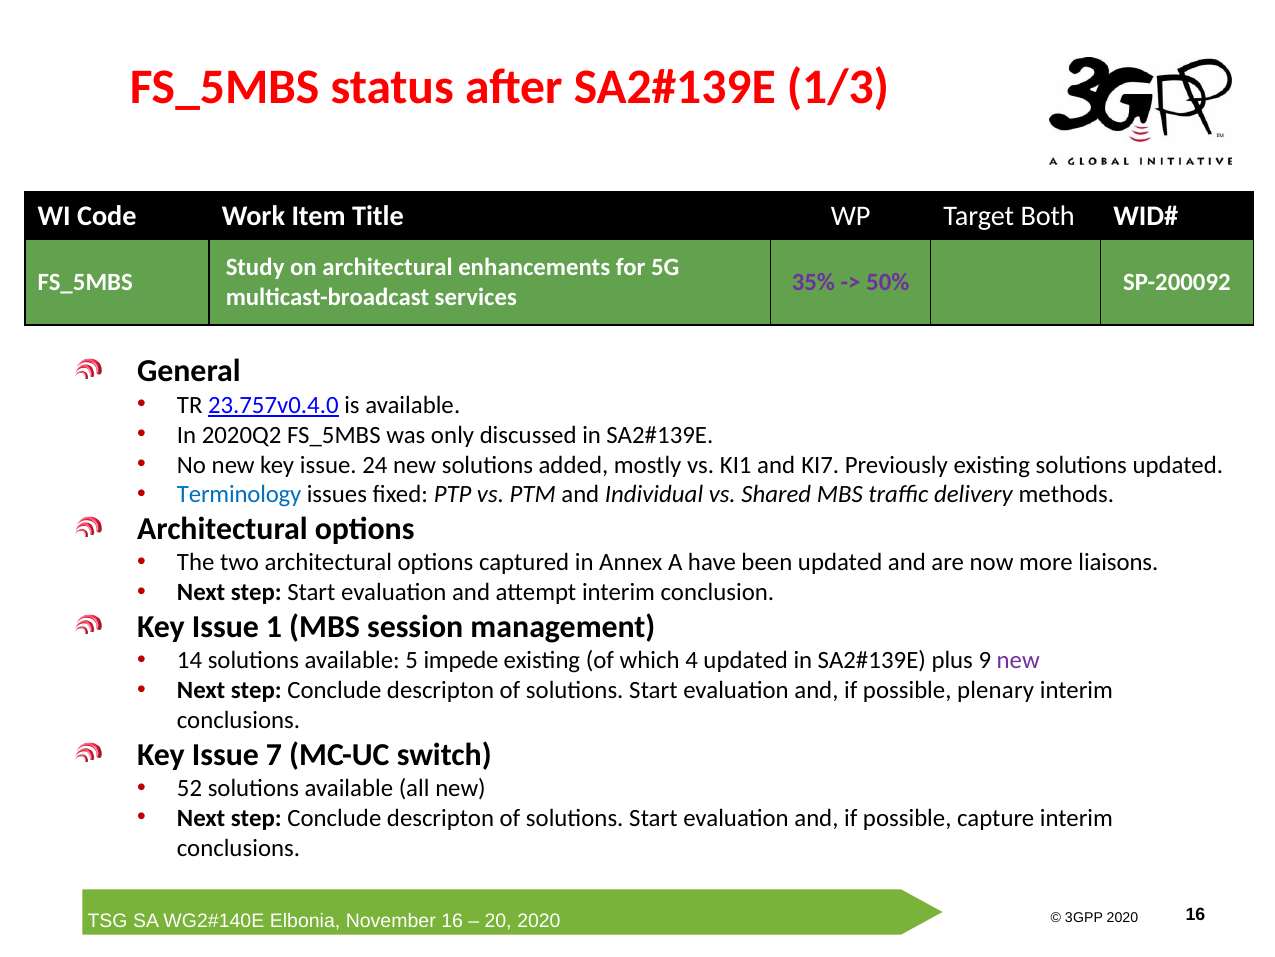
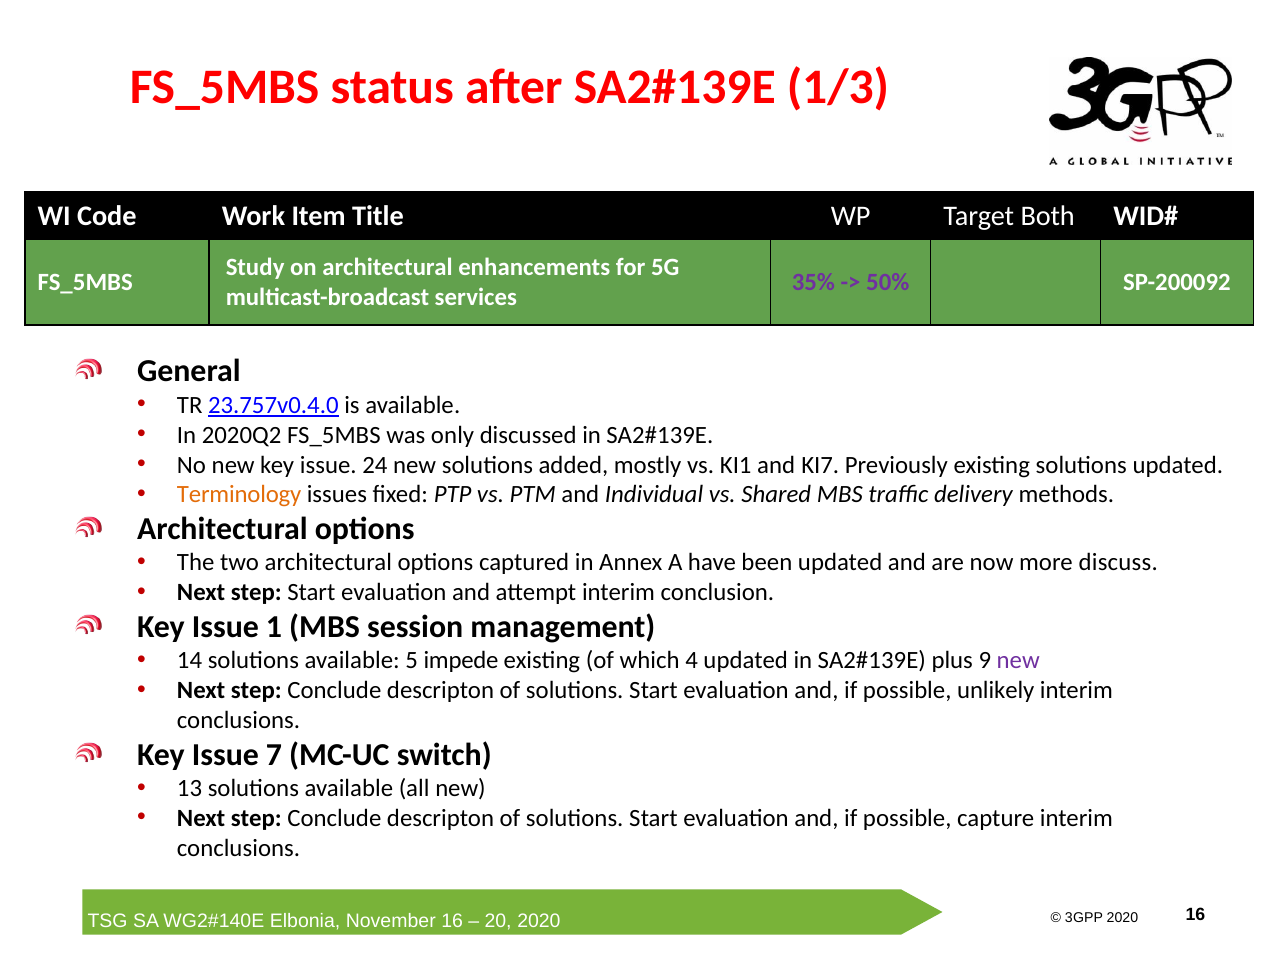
Terminology colour: blue -> orange
liaisons: liaisons -> discuss
plenary: plenary -> unlikely
52: 52 -> 13
